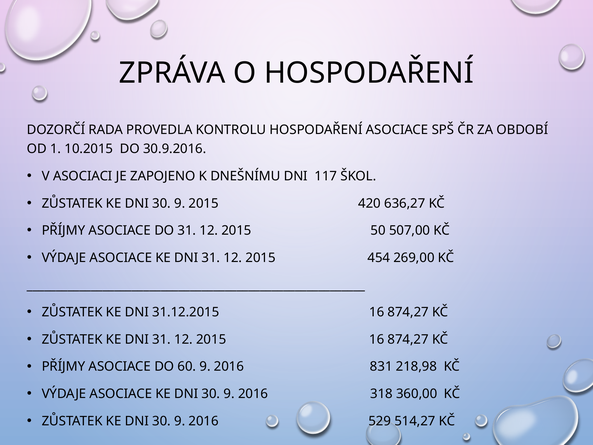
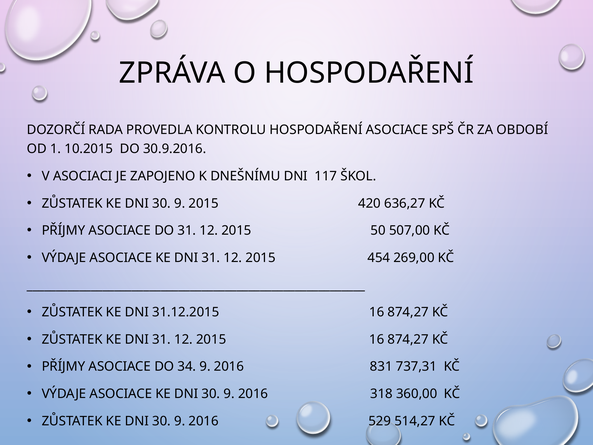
60: 60 -> 34
218,98: 218,98 -> 737,31
